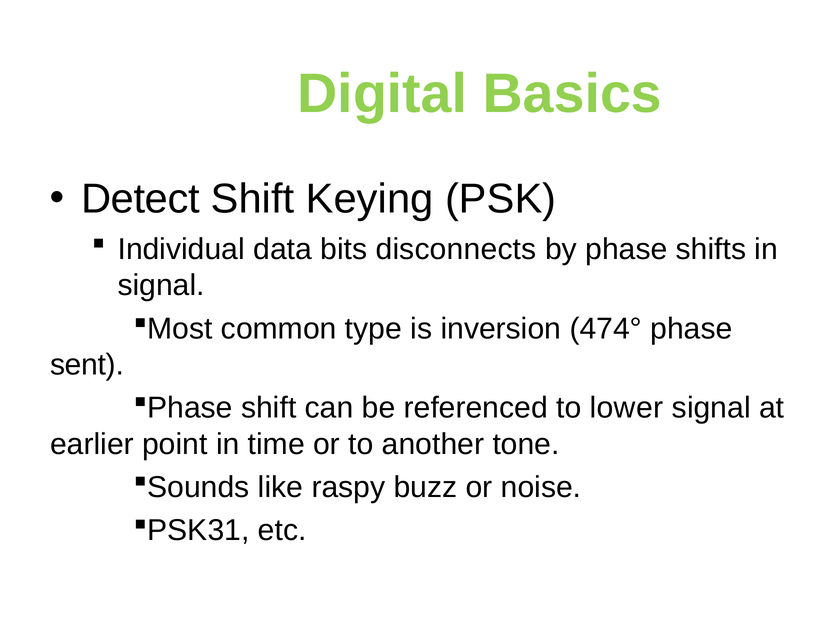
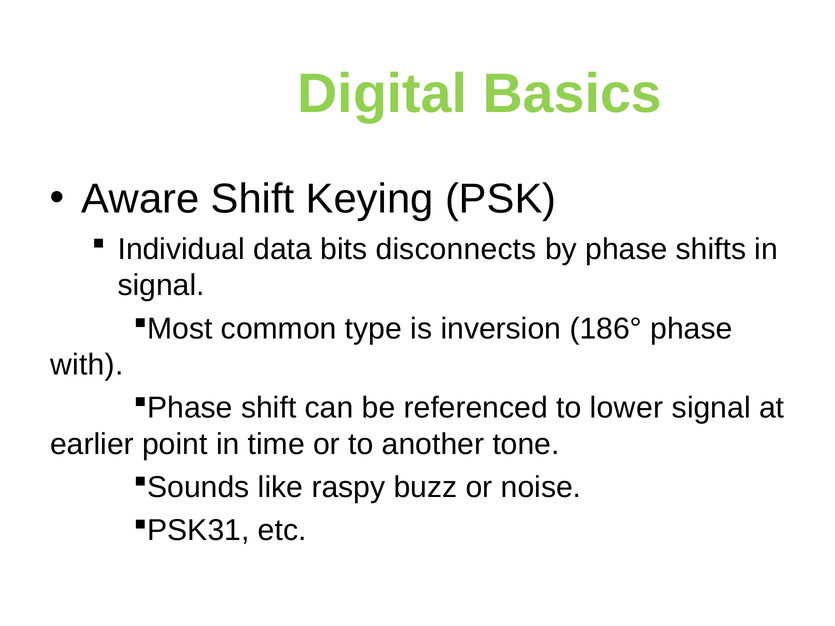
Detect: Detect -> Aware
474°: 474° -> 186°
sent: sent -> with
